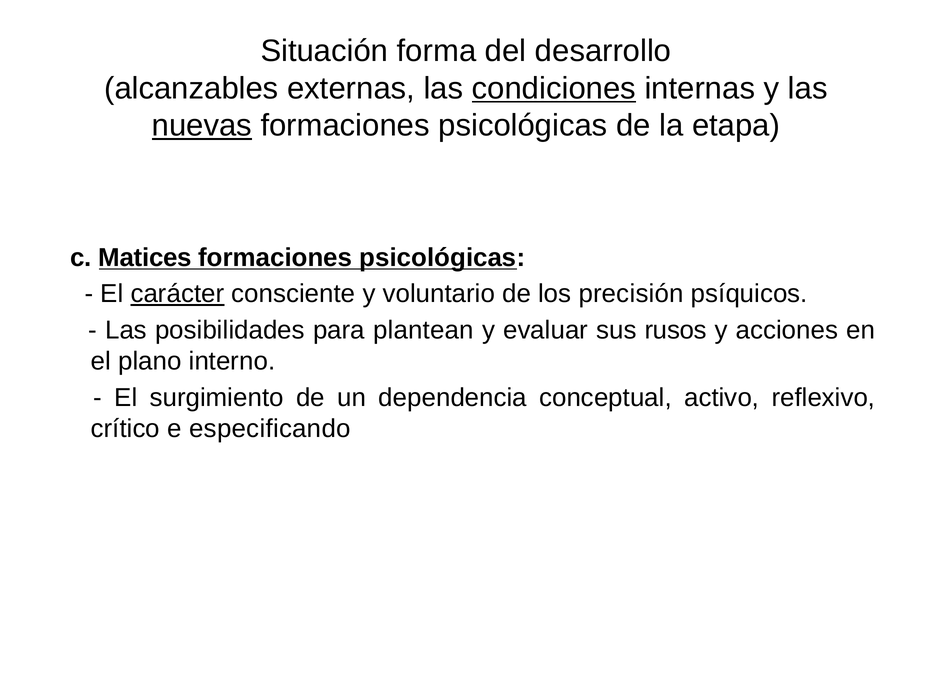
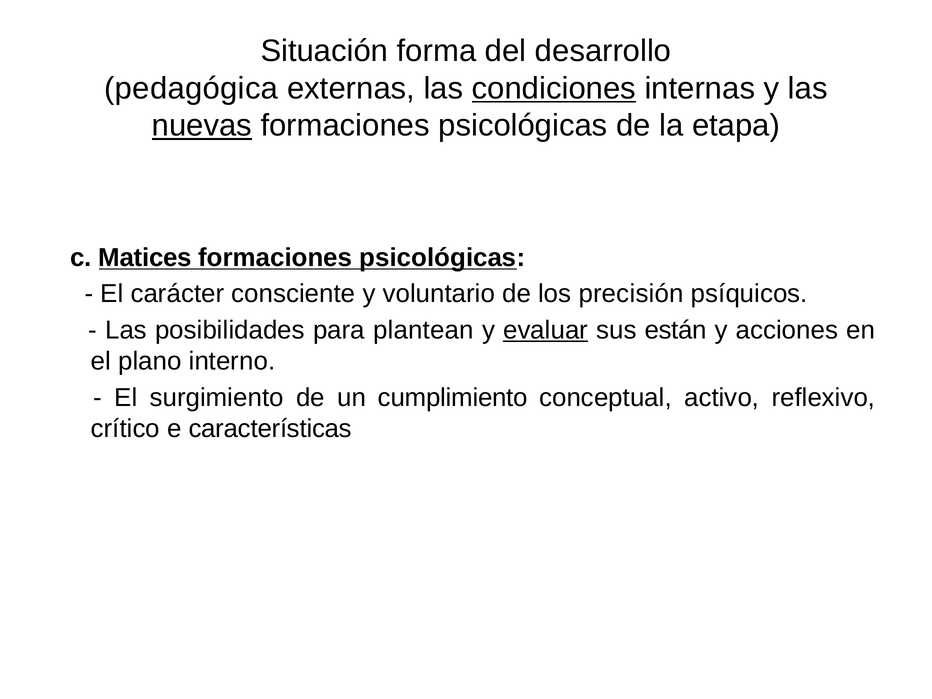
alcanzables: alcanzables -> pedagógica
carácter underline: present -> none
evaluar underline: none -> present
rusos: rusos -> están
dependencia: dependencia -> cumplimiento
especificando: especificando -> características
